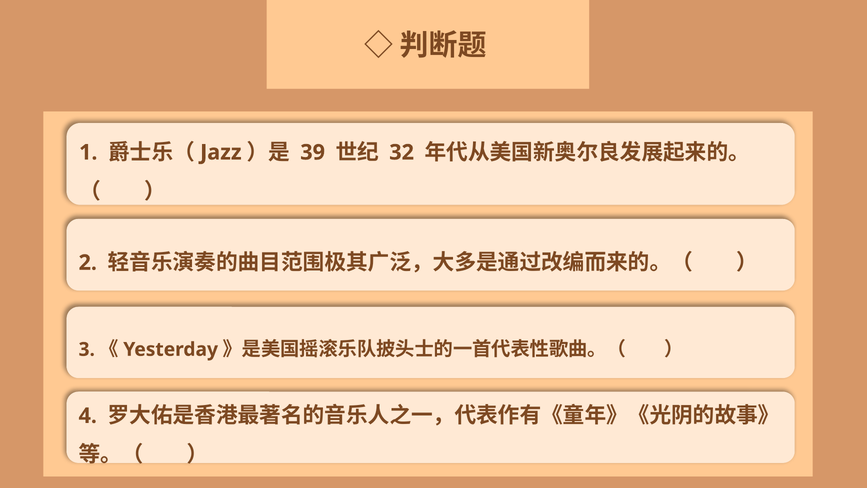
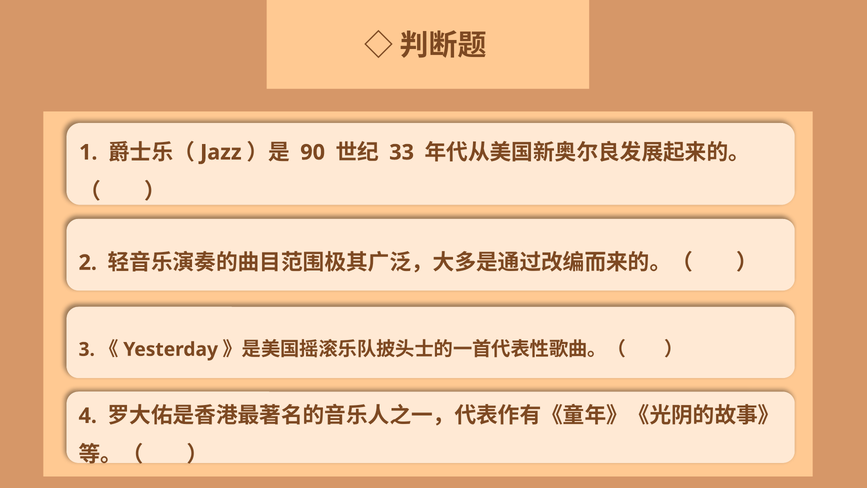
39: 39 -> 90
32: 32 -> 33
